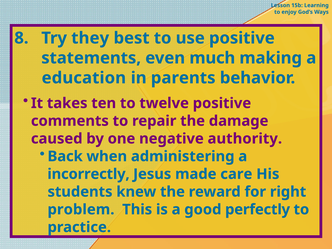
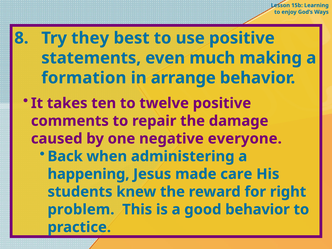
education: education -> formation
parents: parents -> arrange
authority: authority -> everyone
incorrectly: incorrectly -> happening
good perfectly: perfectly -> behavior
